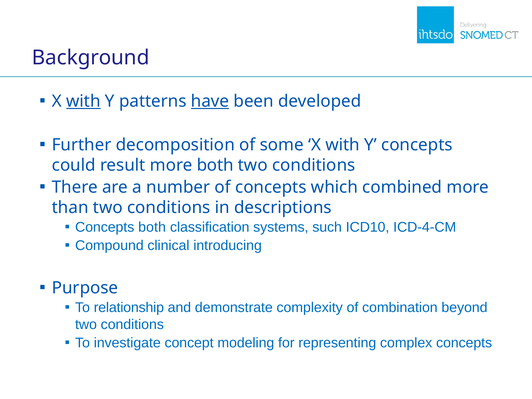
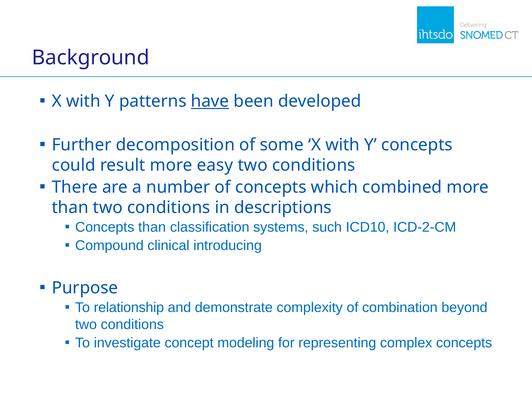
with at (83, 101) underline: present -> none
more both: both -> easy
Concepts both: both -> than
ICD-4-CM: ICD-4-CM -> ICD-2-CM
